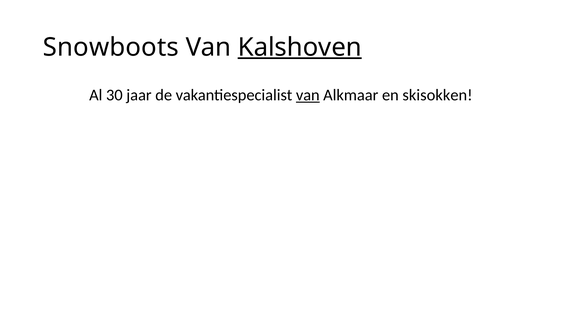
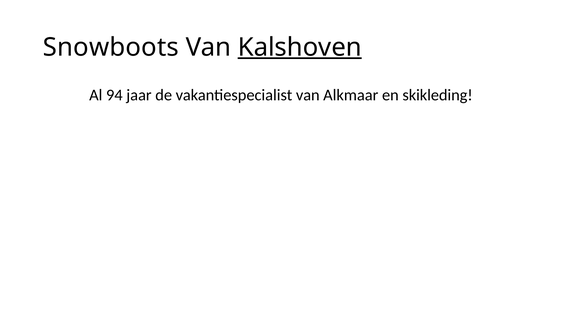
30: 30 -> 94
van at (308, 95) underline: present -> none
skisokken: skisokken -> skikleding
